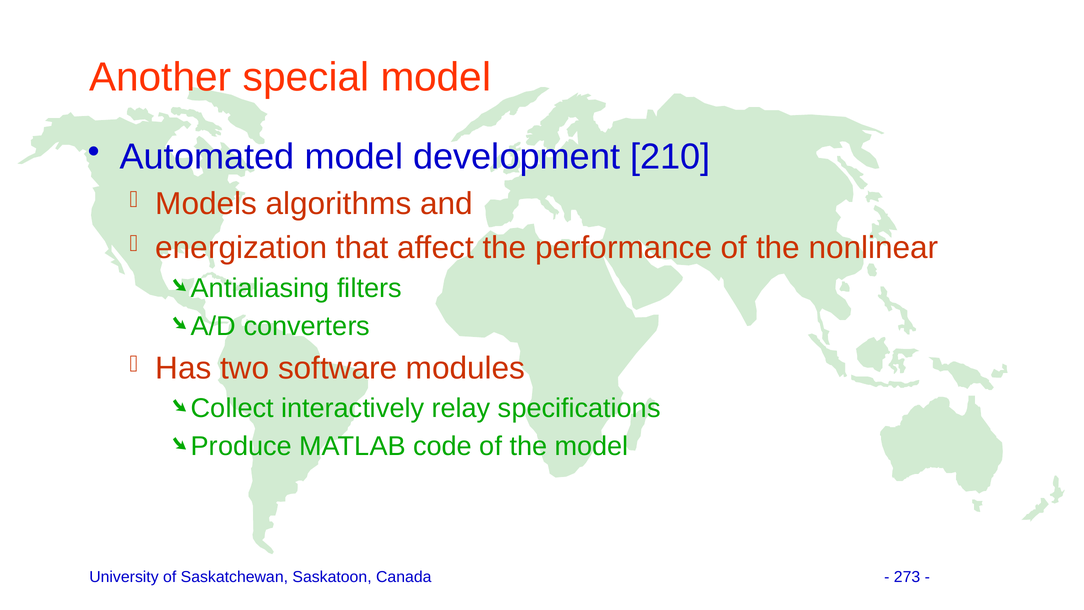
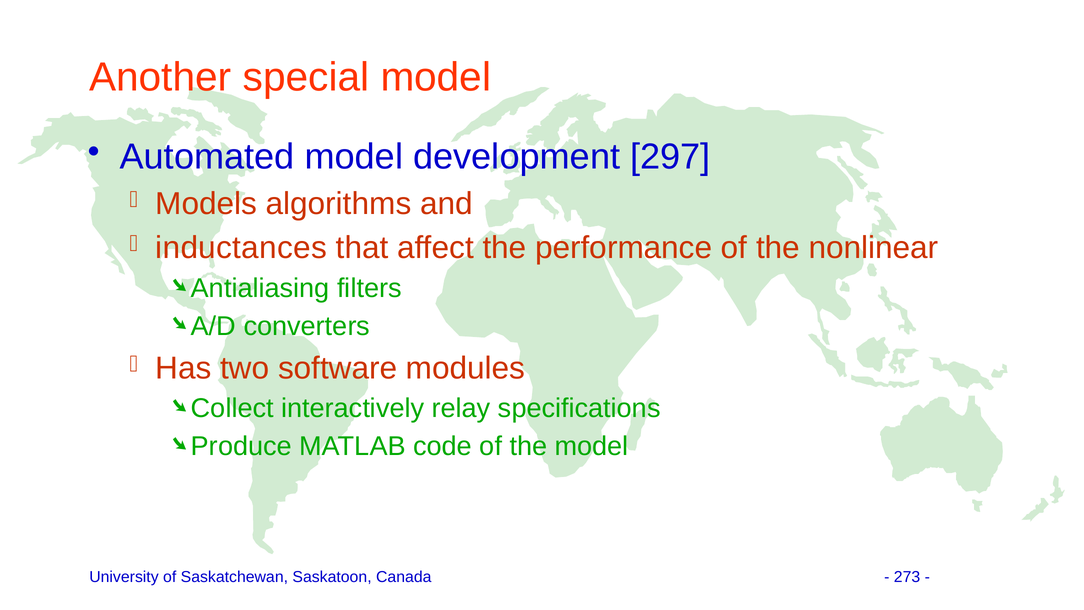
210: 210 -> 297
energization: energization -> inductances
